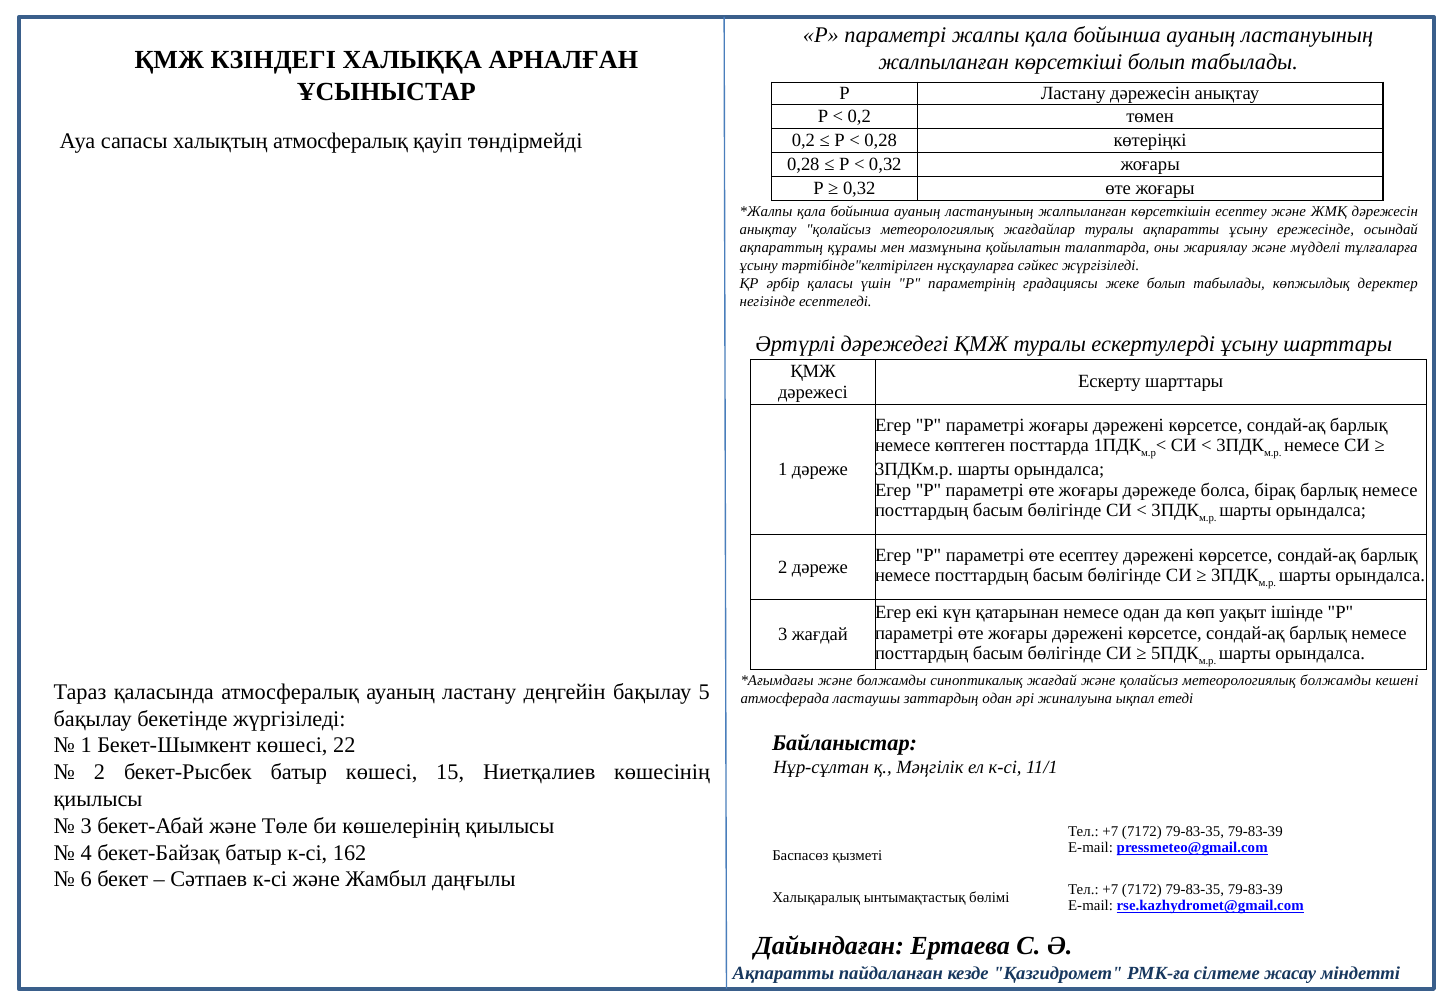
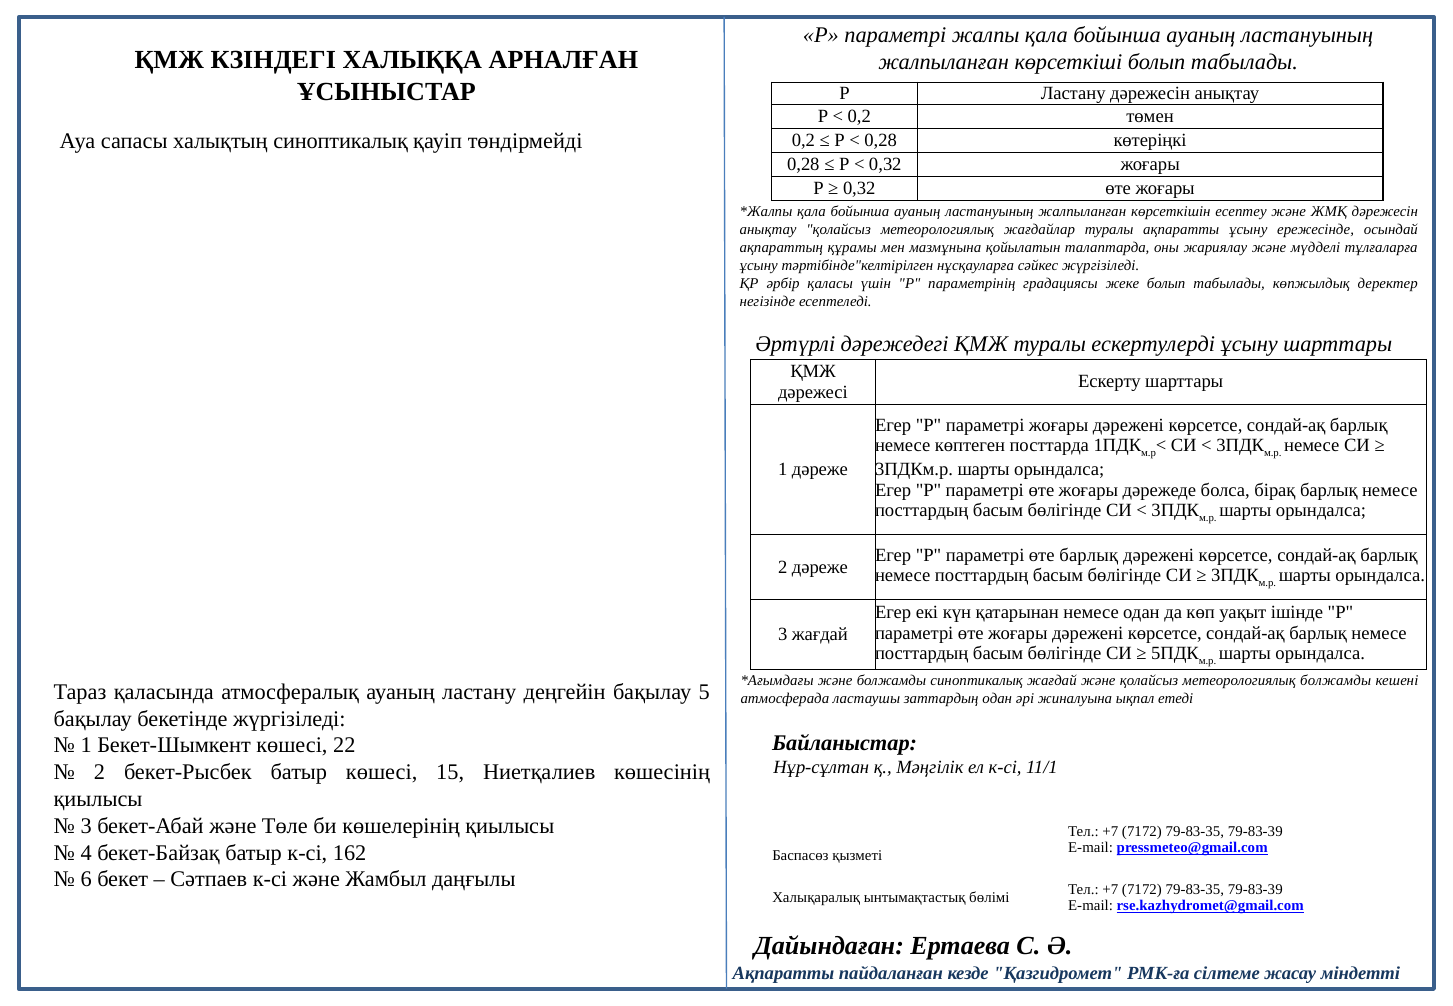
халықтың атмосфералық: атмосфералық -> синоптикалық
өте есептеу: есептеу -> барлық
